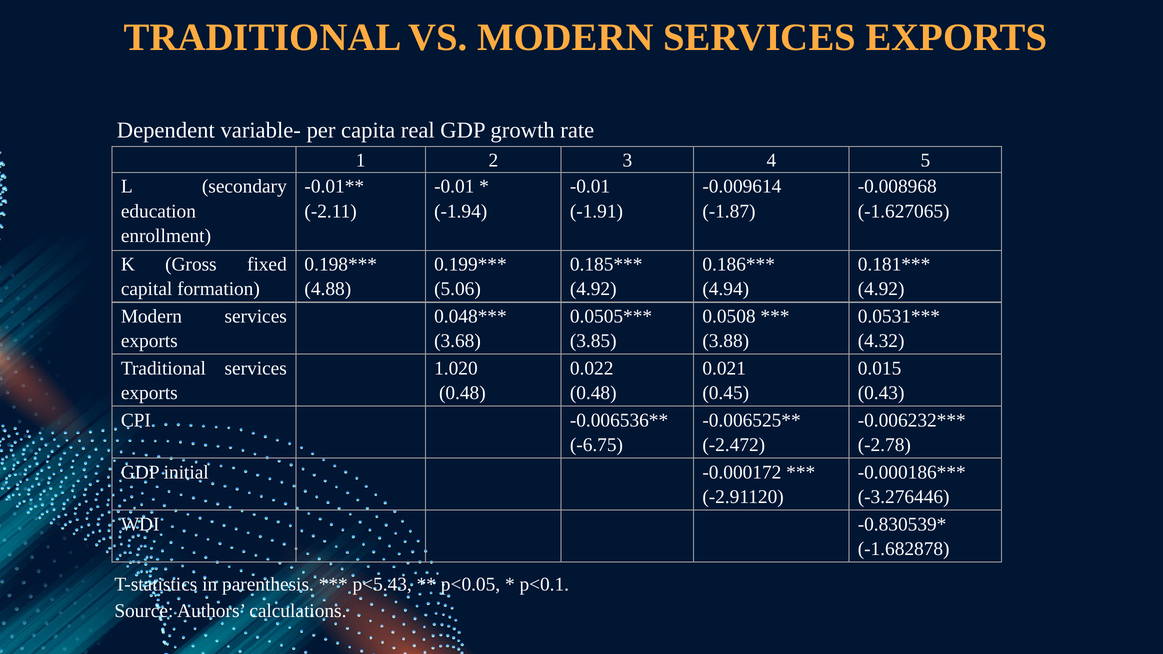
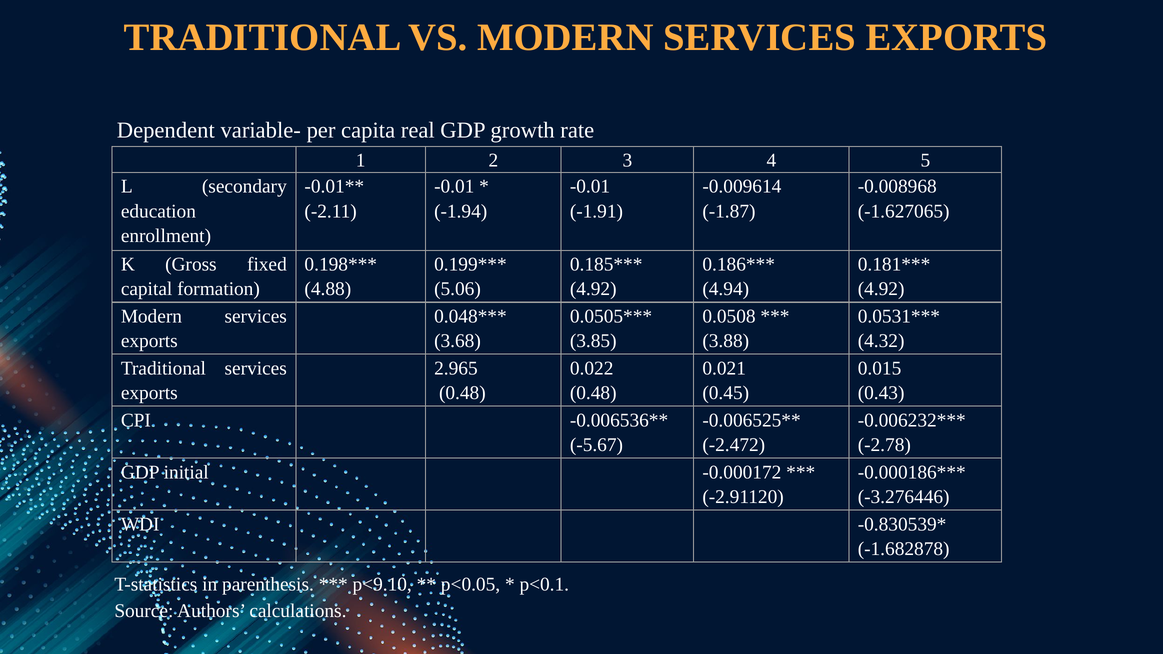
1.020: 1.020 -> 2.965
-6.75: -6.75 -> -5.67
p<5.43: p<5.43 -> p<9.10
